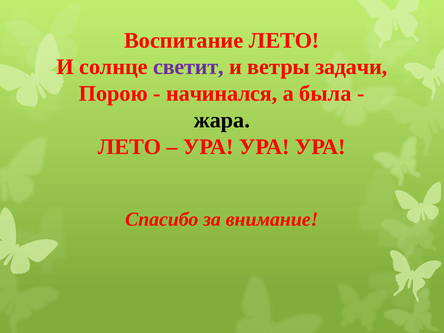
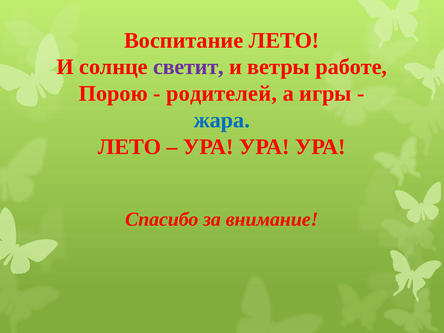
задачи: задачи -> работе
начинался: начинался -> родителей
была: была -> игры
жара colour: black -> blue
